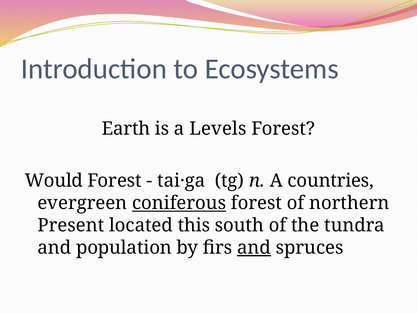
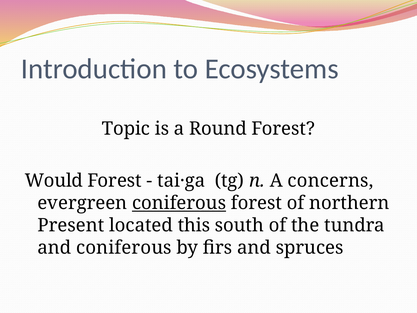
Earth: Earth -> Topic
Levels: Levels -> Round
countries: countries -> concerns
and population: population -> coniferous
and at (254, 247) underline: present -> none
